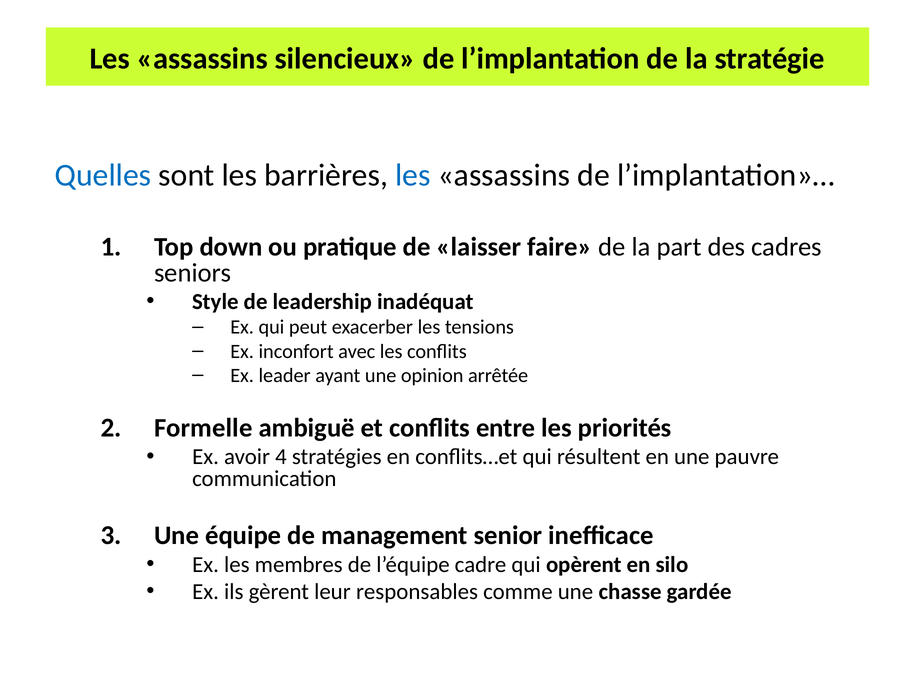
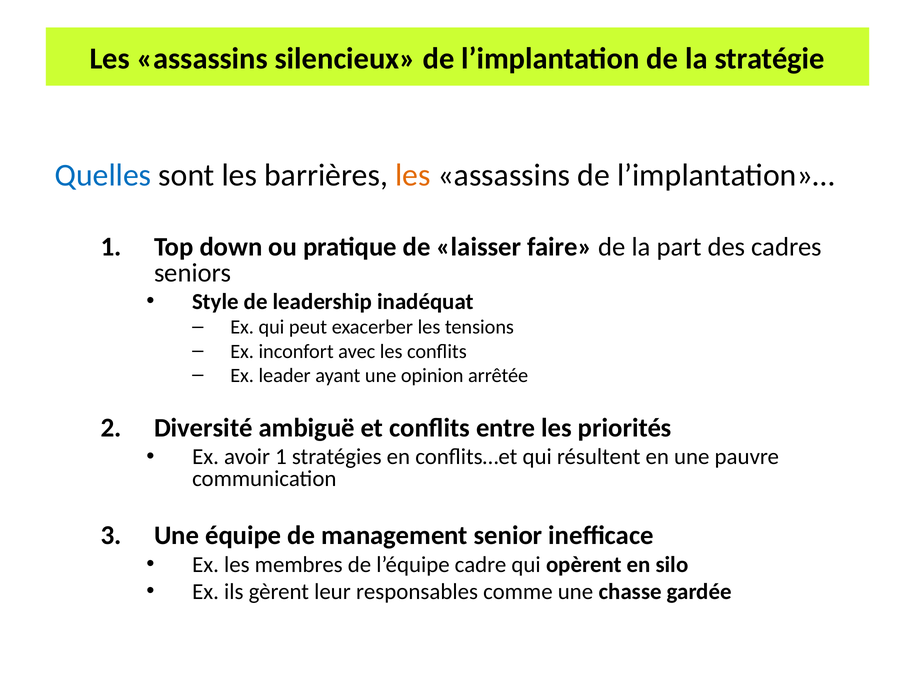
les at (413, 175) colour: blue -> orange
Formelle: Formelle -> Diversité
avoir 4: 4 -> 1
